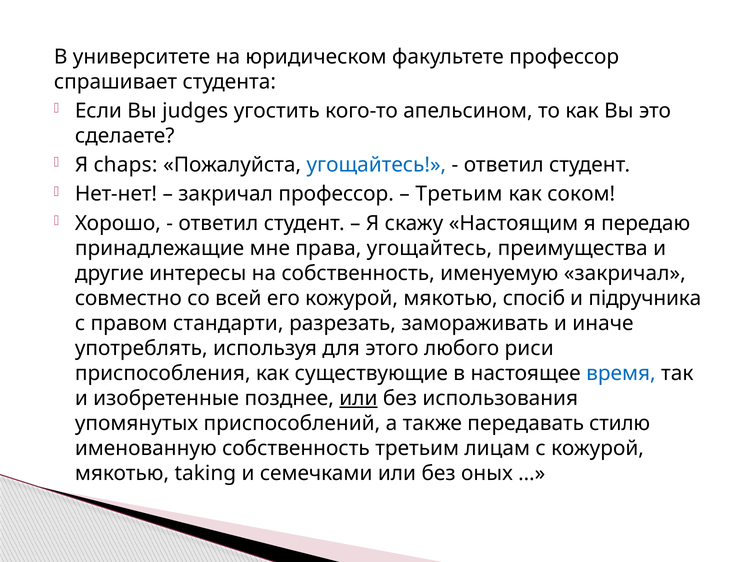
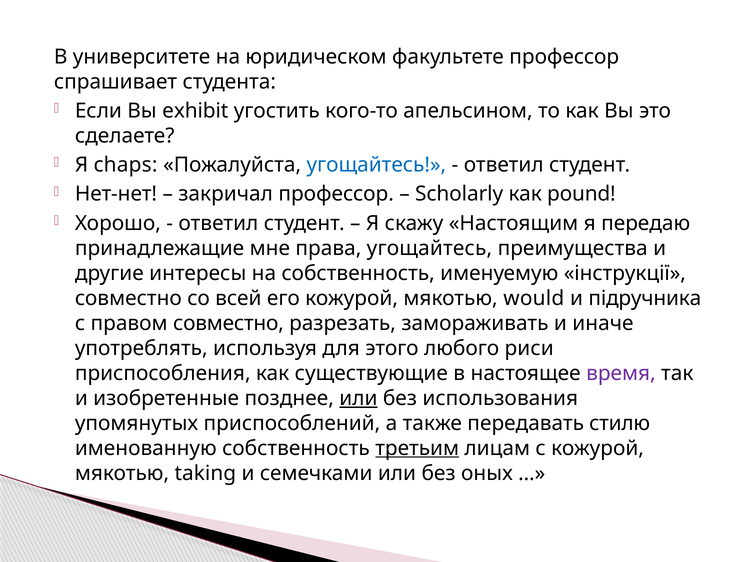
judges: judges -> exhibit
Третьим at (459, 194): Третьим -> Scholarly
соком: соком -> pound
именуемую закричал: закричал -> інструкції
спосіб: спосіб -> would
правом стандарти: стандарти -> совместно
время colour: blue -> purple
третьим at (417, 449) underline: none -> present
